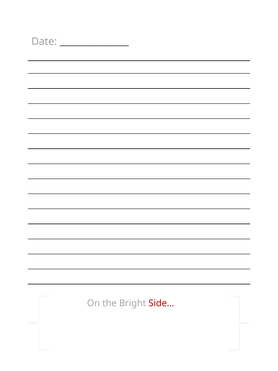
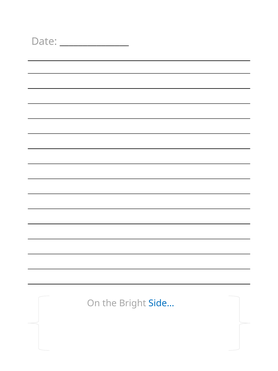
Side… colour: red -> blue
